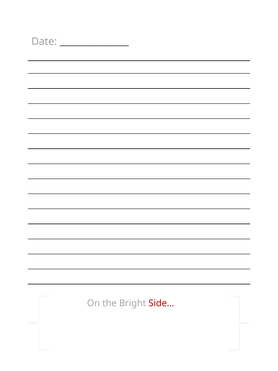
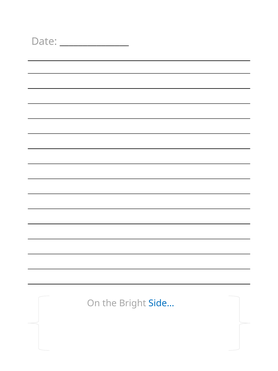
Side… colour: red -> blue
